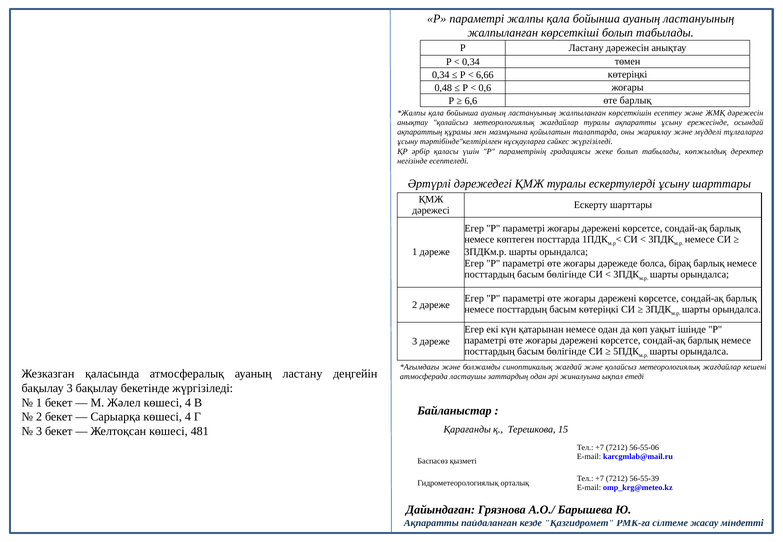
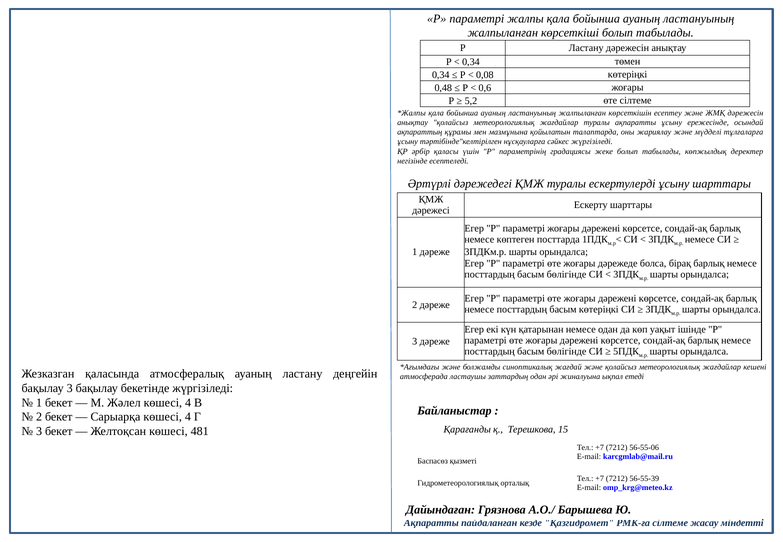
6,66: 6,66 -> 0,08
6,6: 6,6 -> 5,2
өте барлық: барлық -> сілтеме
